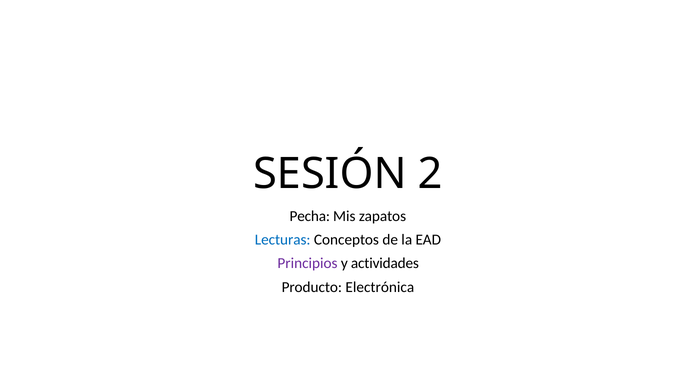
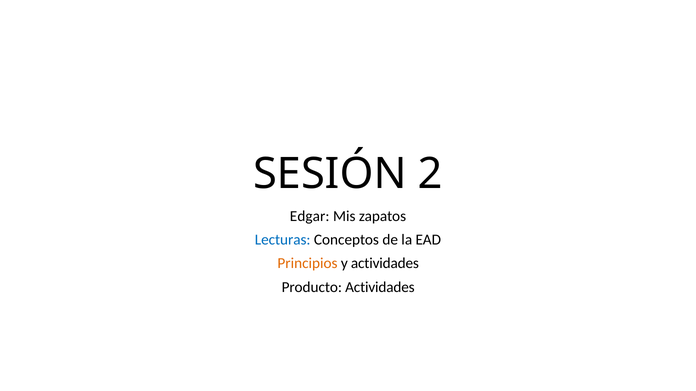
Pecha: Pecha -> Edgar
Principios colour: purple -> orange
Producto Electrónica: Electrónica -> Actividades
